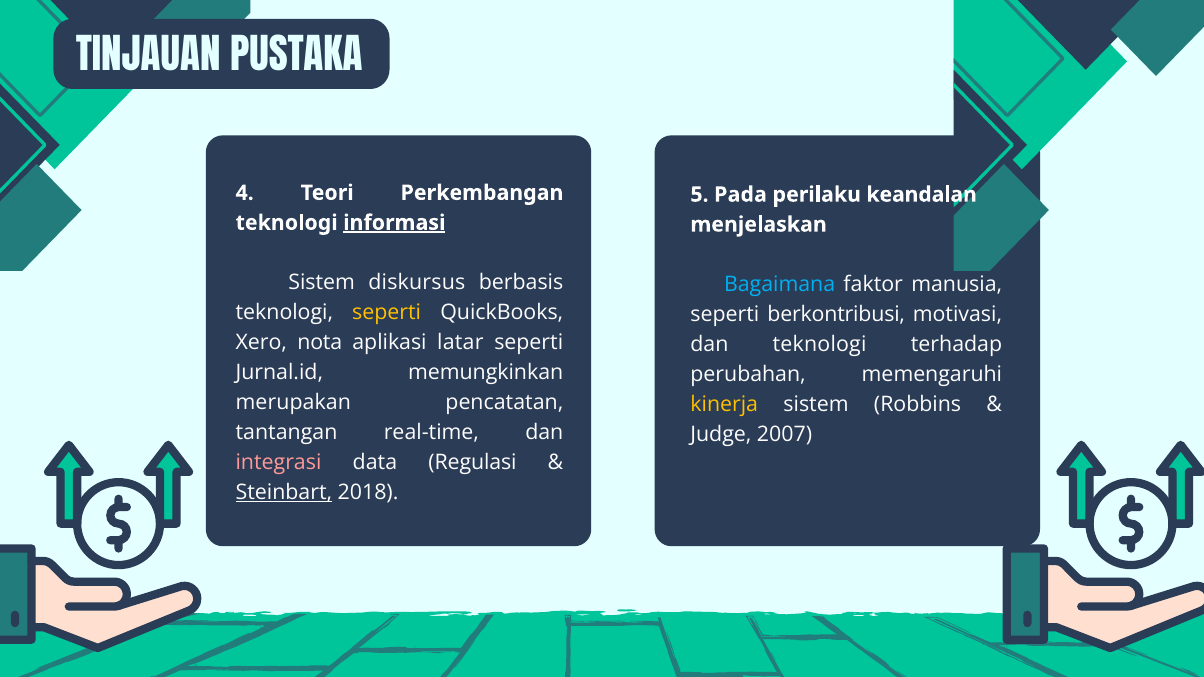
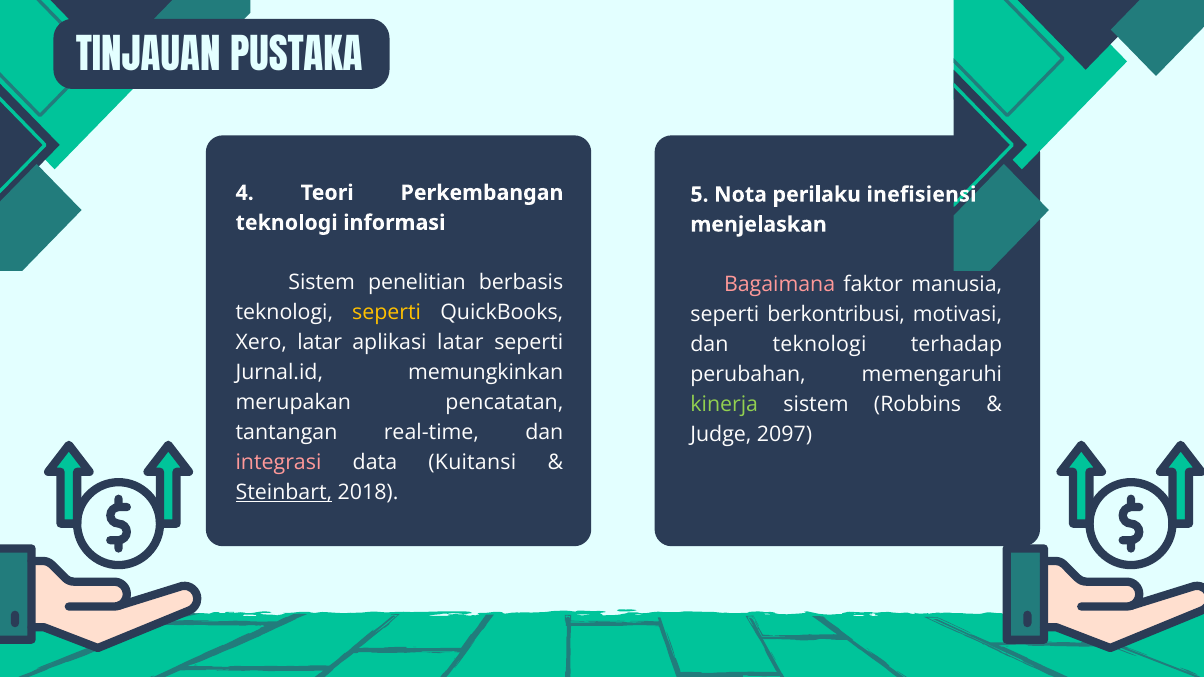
Pada: Pada -> Nota
keandalan: keandalan -> inefisiensi
informasi underline: present -> none
diskursus: diskursus -> penelitian
Bagaimana colour: light blue -> pink
Xero nota: nota -> latar
kinerja colour: yellow -> light green
2007: 2007 -> 2097
Regulasi: Regulasi -> Kuitansi
